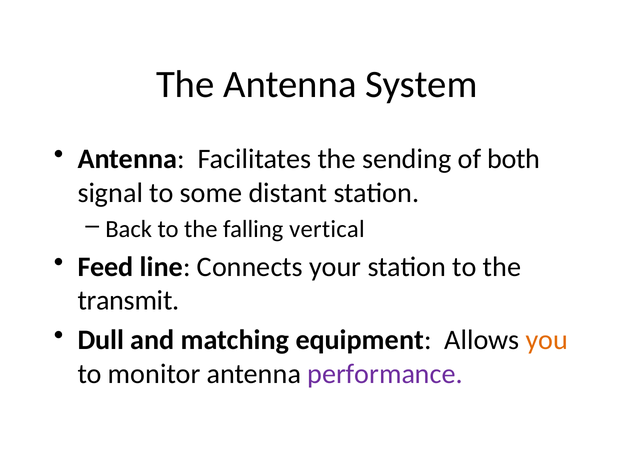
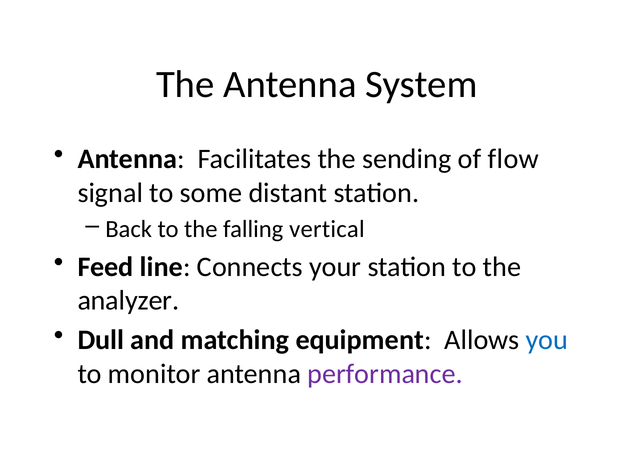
both: both -> flow
transmit: transmit -> analyzer
you colour: orange -> blue
